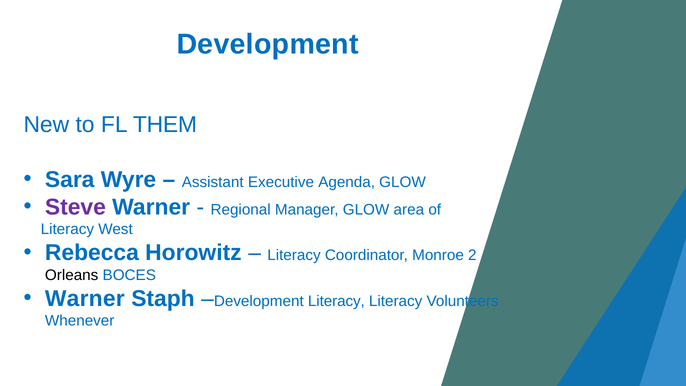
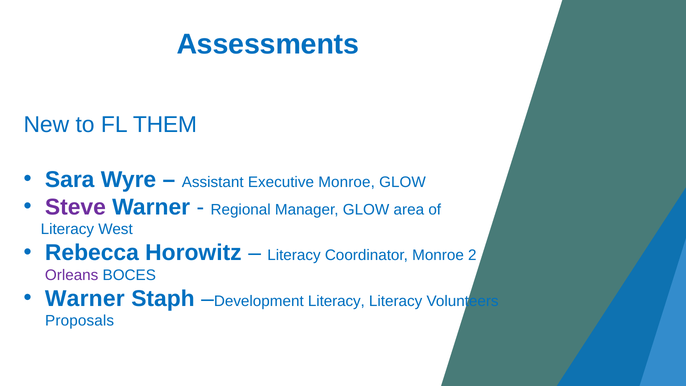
Development at (268, 44): Development -> Assessments
Executive Agenda: Agenda -> Monroe
Orleans colour: black -> purple
Whenever: Whenever -> Proposals
